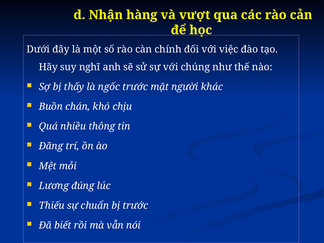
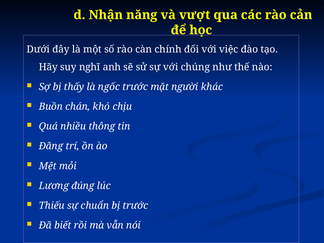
hàng: hàng -> năng
